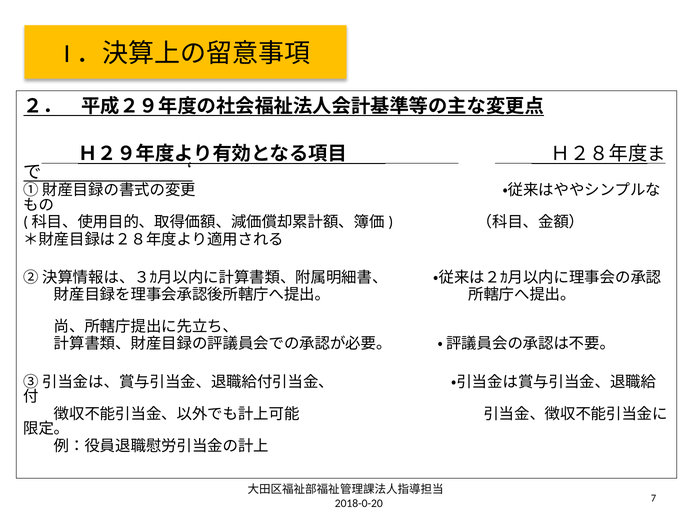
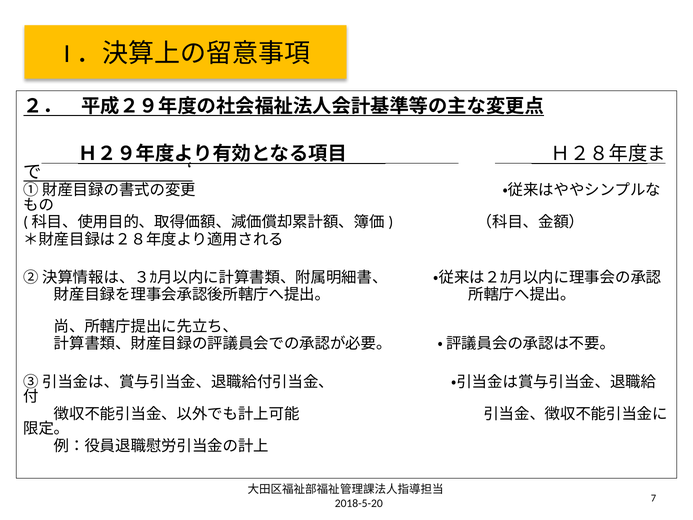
2018-0-20: 2018-0-20 -> 2018-5-20
